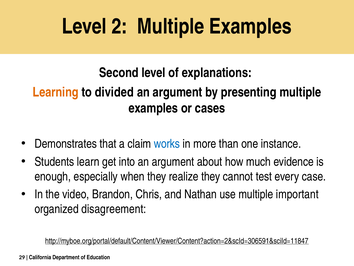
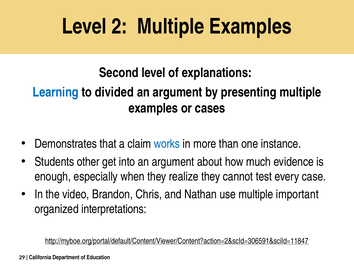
Learning colour: orange -> blue
learn: learn -> other
disagreement: disagreement -> interpretations
